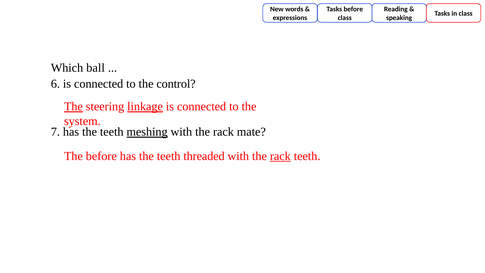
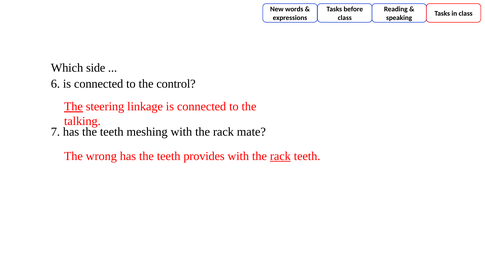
ball: ball -> side
linkage underline: present -> none
system: system -> talking
meshing underline: present -> none
The before: before -> wrong
threaded: threaded -> provides
